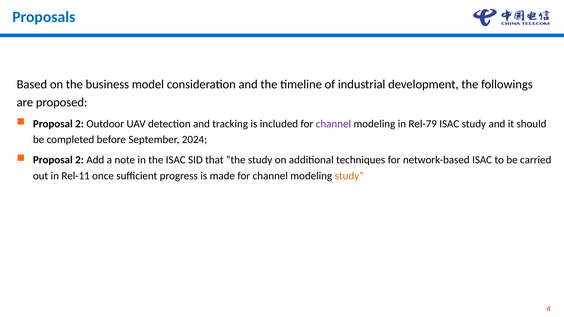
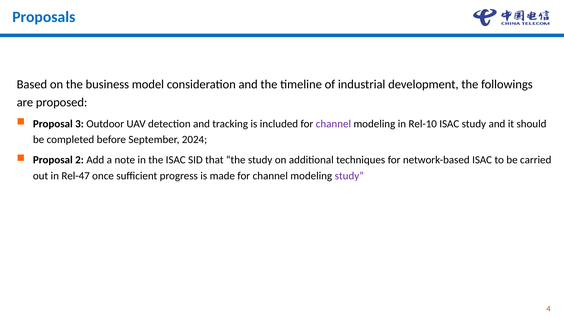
2 at (80, 124): 2 -> 3
Rel-79: Rel-79 -> Rel-10
Rel-11: Rel-11 -> Rel-47
study at (349, 176) colour: orange -> purple
